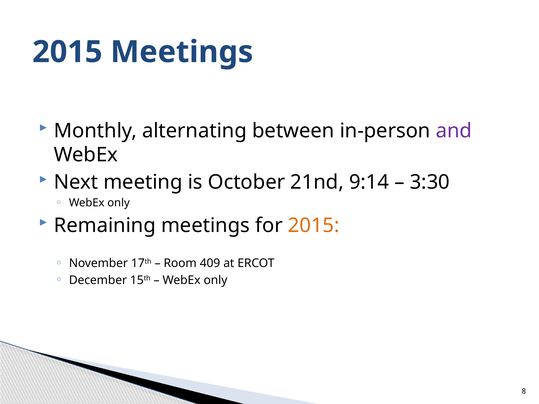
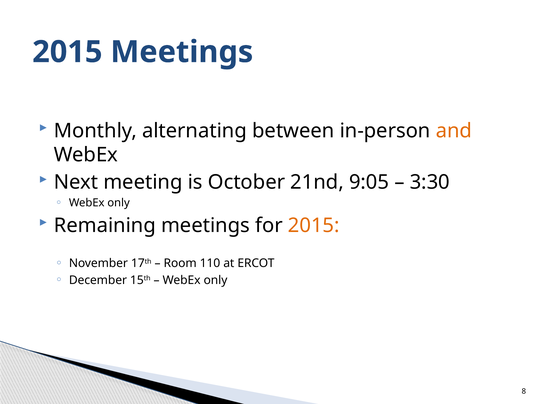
and colour: purple -> orange
9:14: 9:14 -> 9:05
409: 409 -> 110
